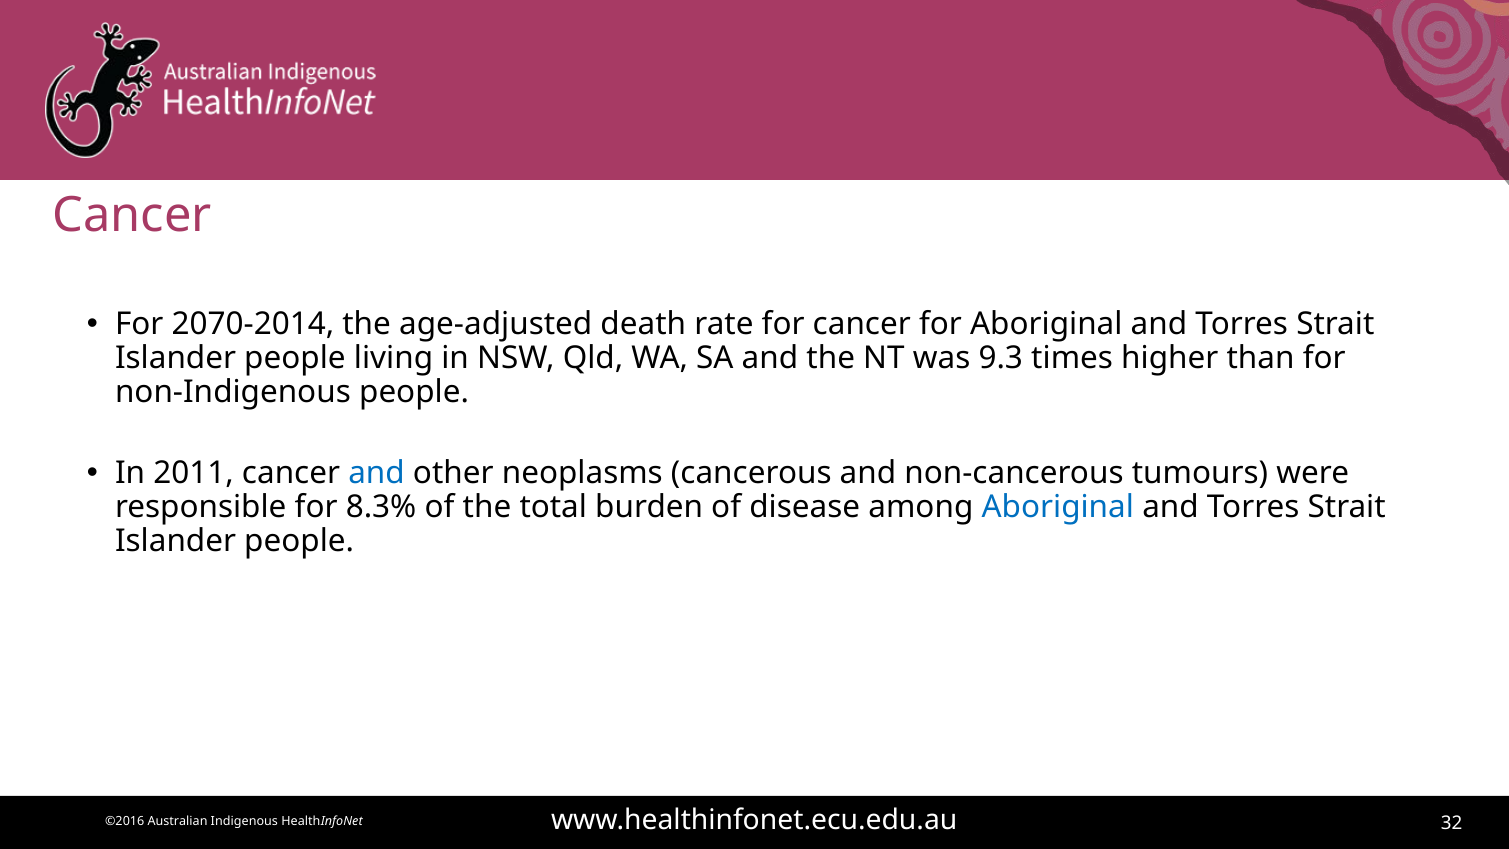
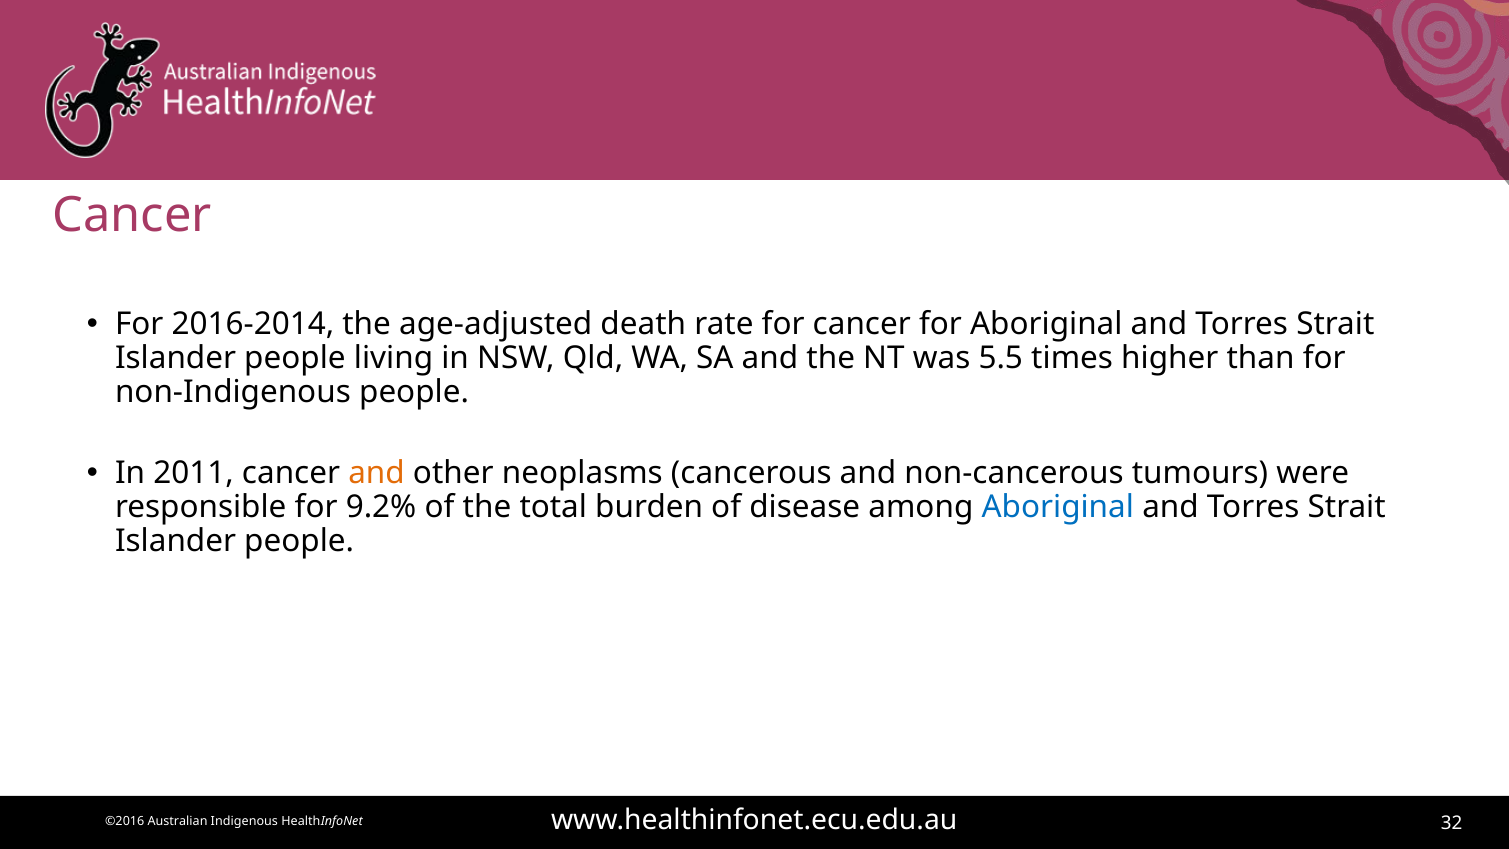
2070-2014: 2070-2014 -> 2016-2014
9.3: 9.3 -> 5.5
and at (377, 473) colour: blue -> orange
8.3%: 8.3% -> 9.2%
